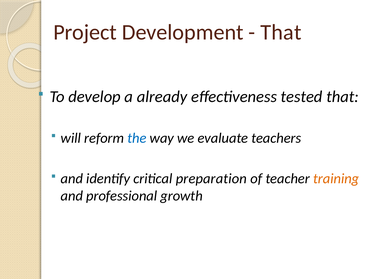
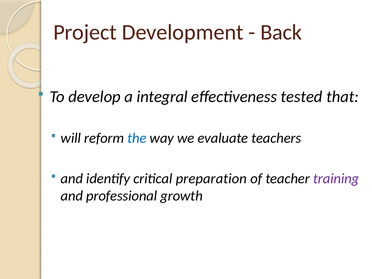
That at (281, 32): That -> Back
already: already -> integral
training colour: orange -> purple
